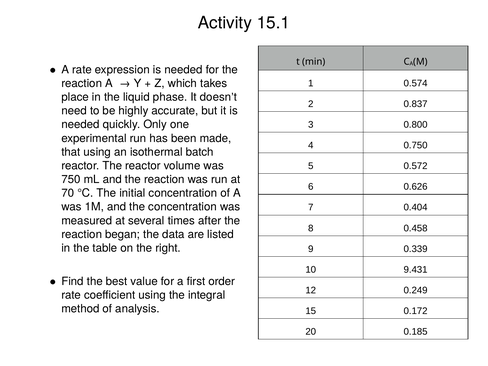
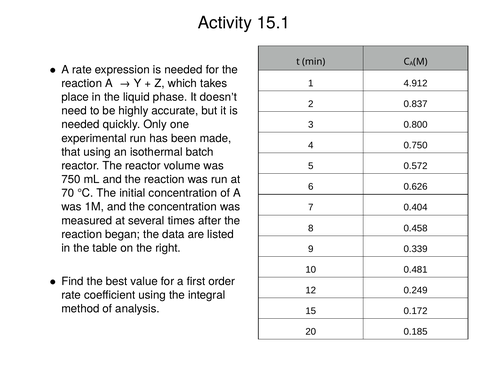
0.574: 0.574 -> 4.912
9.431: 9.431 -> 0.481
